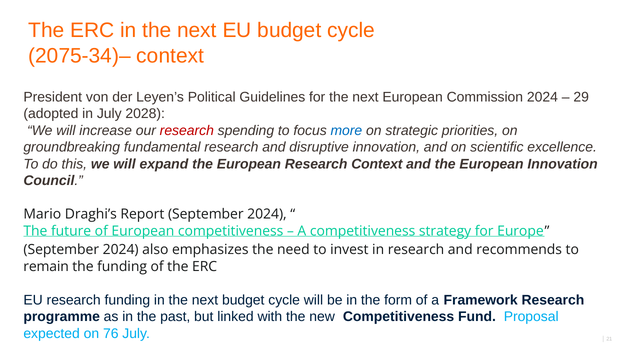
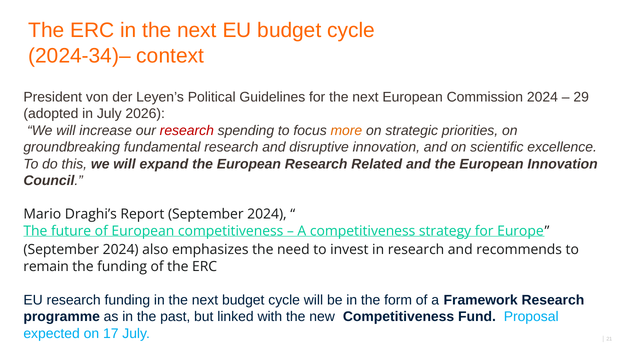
2075-34)–: 2075-34)– -> 2024-34)–
2028: 2028 -> 2026
more colour: blue -> orange
Research Context: Context -> Related
76: 76 -> 17
